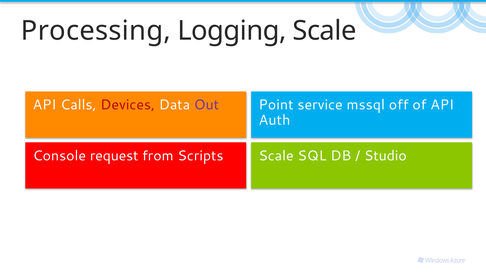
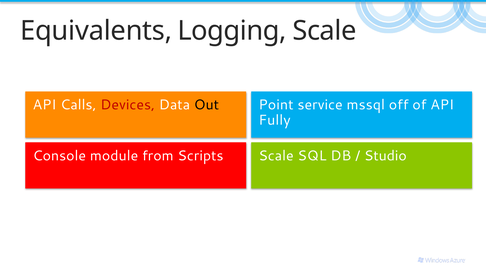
Processing: Processing -> Equivalents
Out colour: purple -> black
Auth: Auth -> Fully
request: request -> module
